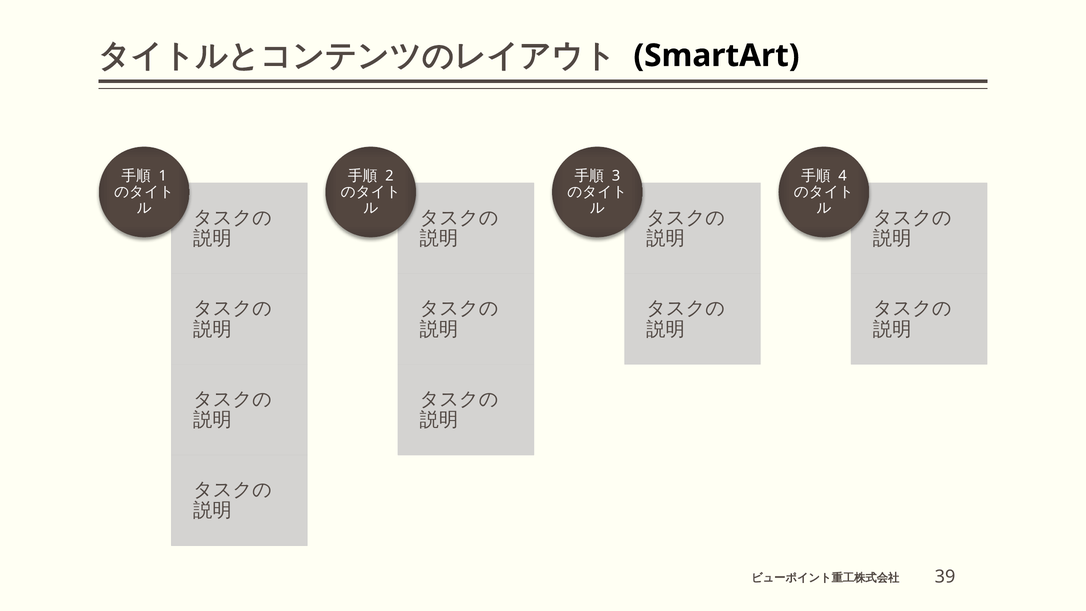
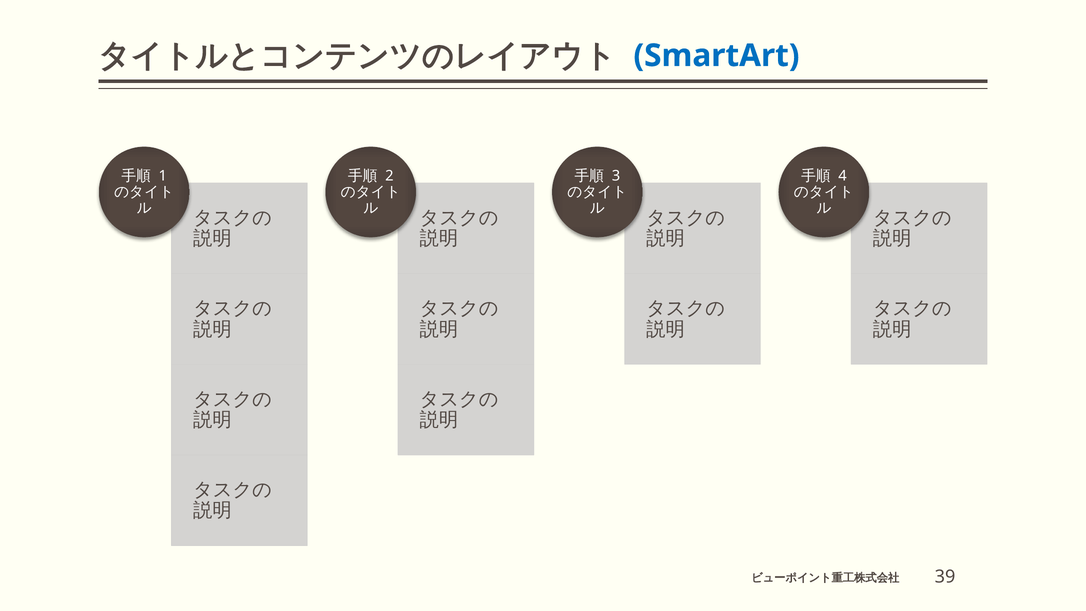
SmartArt colour: black -> blue
